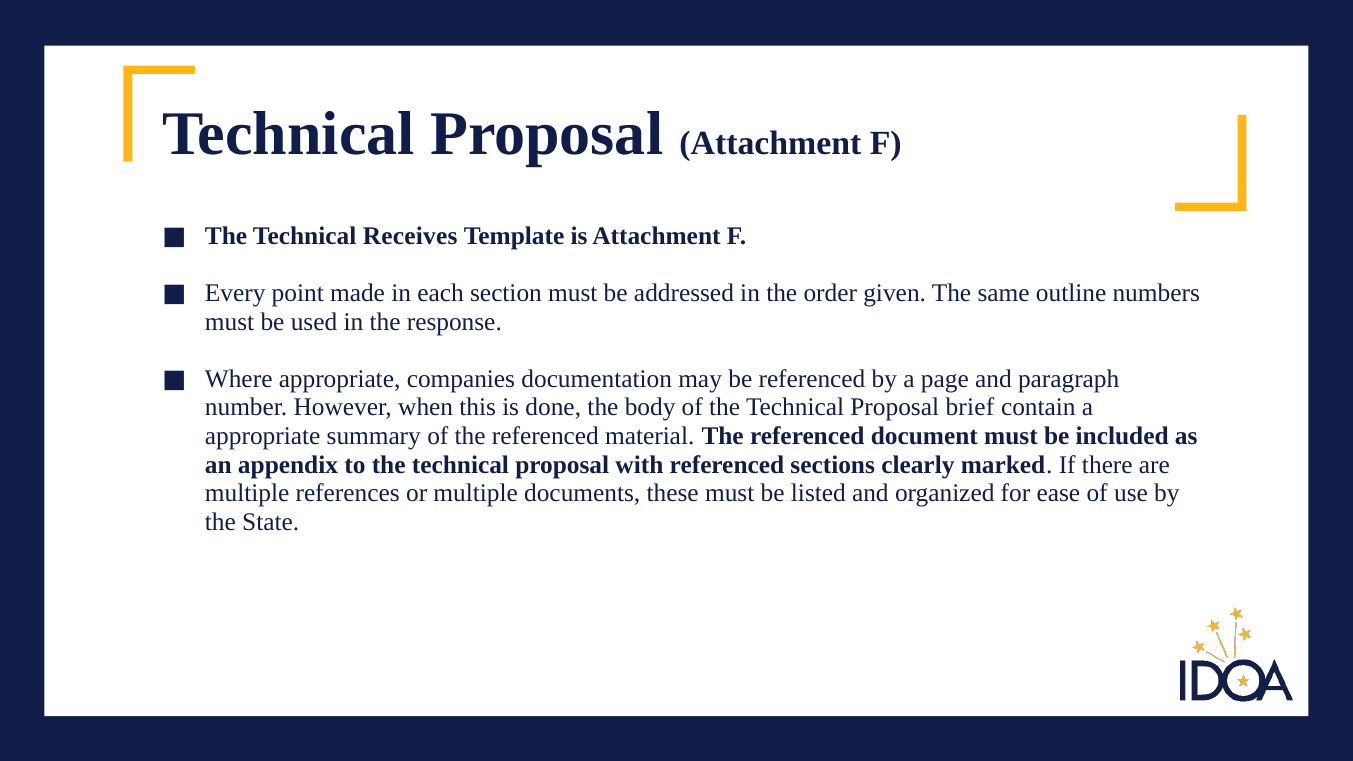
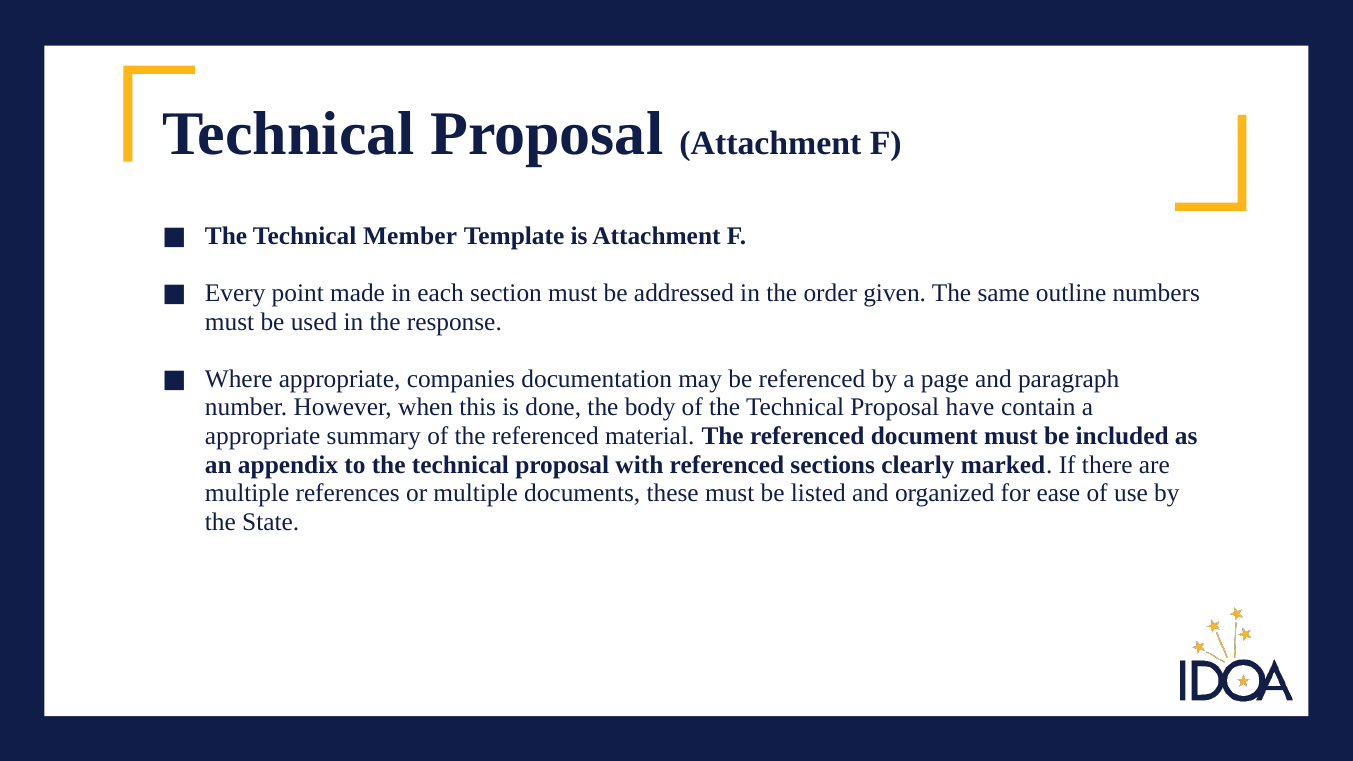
Receives: Receives -> Member
brief: brief -> have
